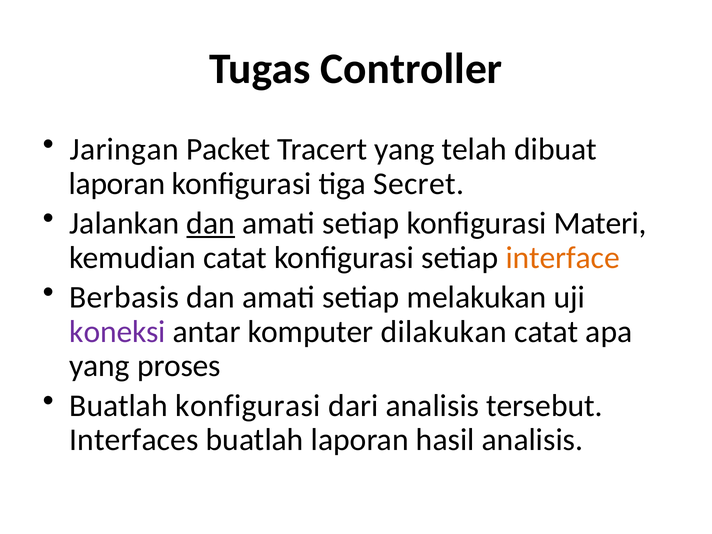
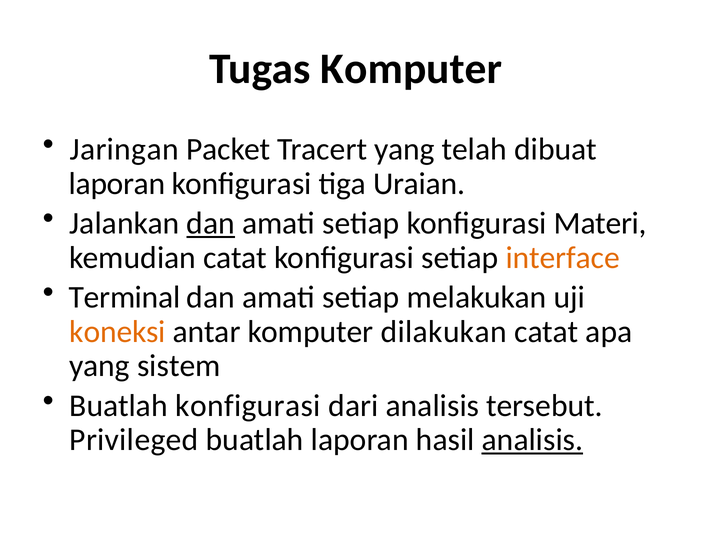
Tugas Controller: Controller -> Komputer
Secret: Secret -> Uraian
Berbasis: Berbasis -> Terminal
koneksi colour: purple -> orange
proses: proses -> sistem
Interfaces: Interfaces -> Privileged
analisis at (532, 440) underline: none -> present
